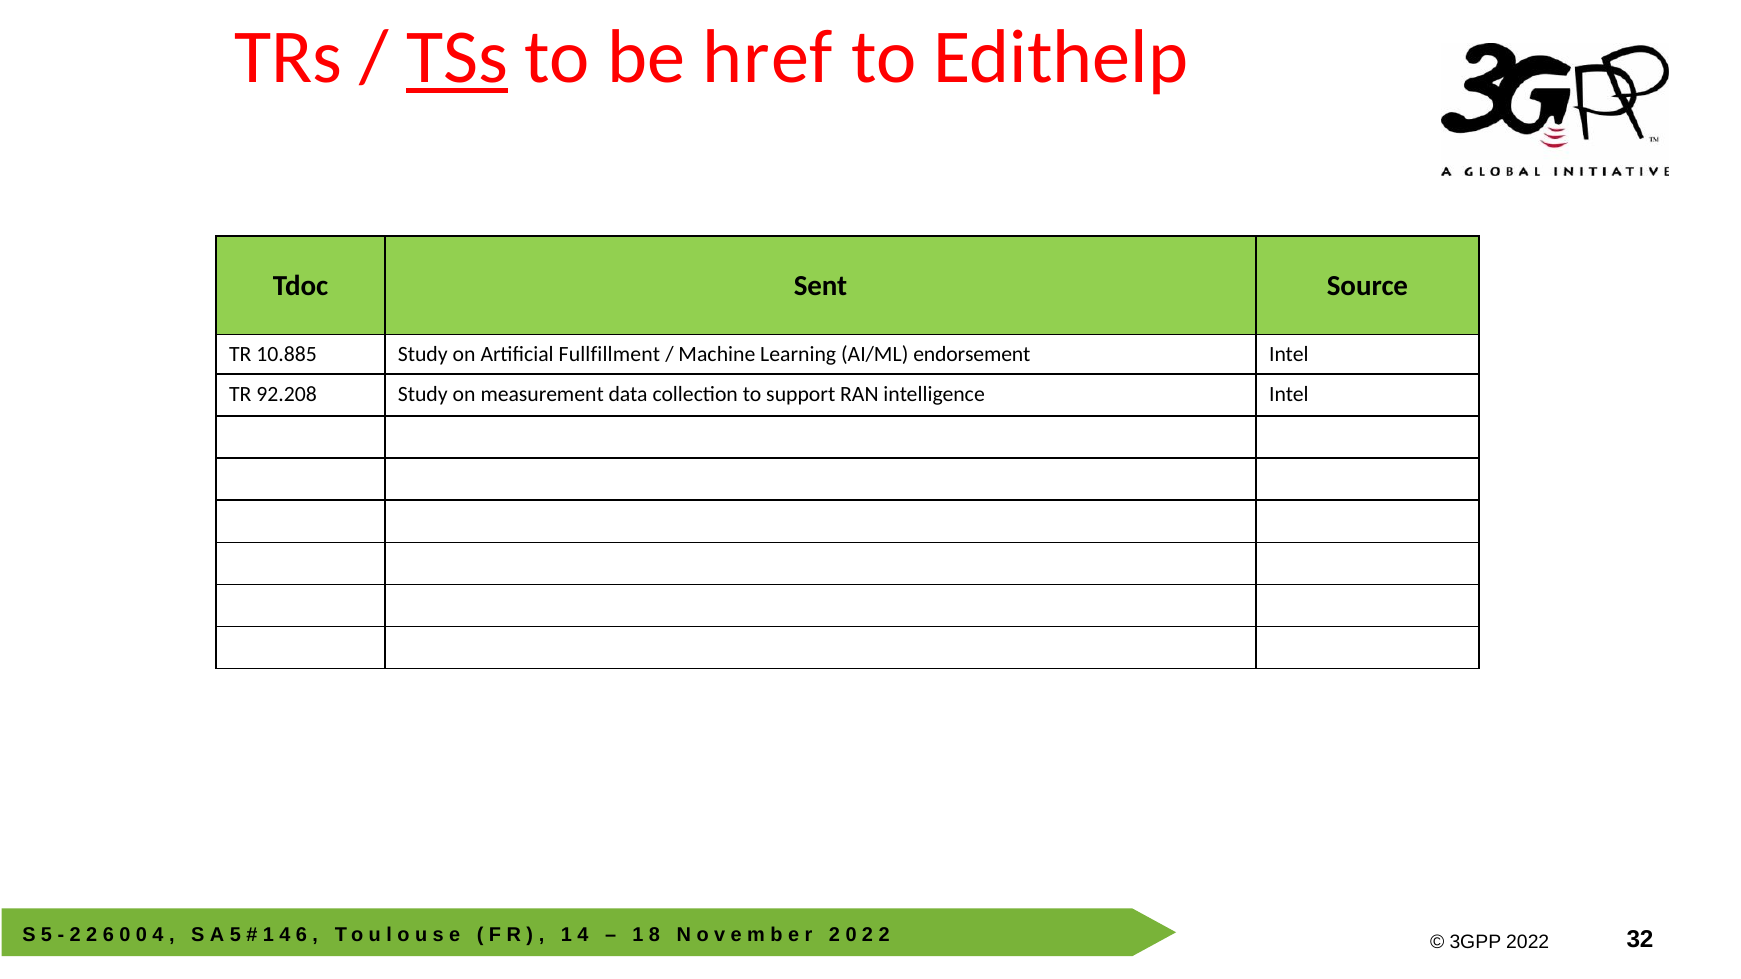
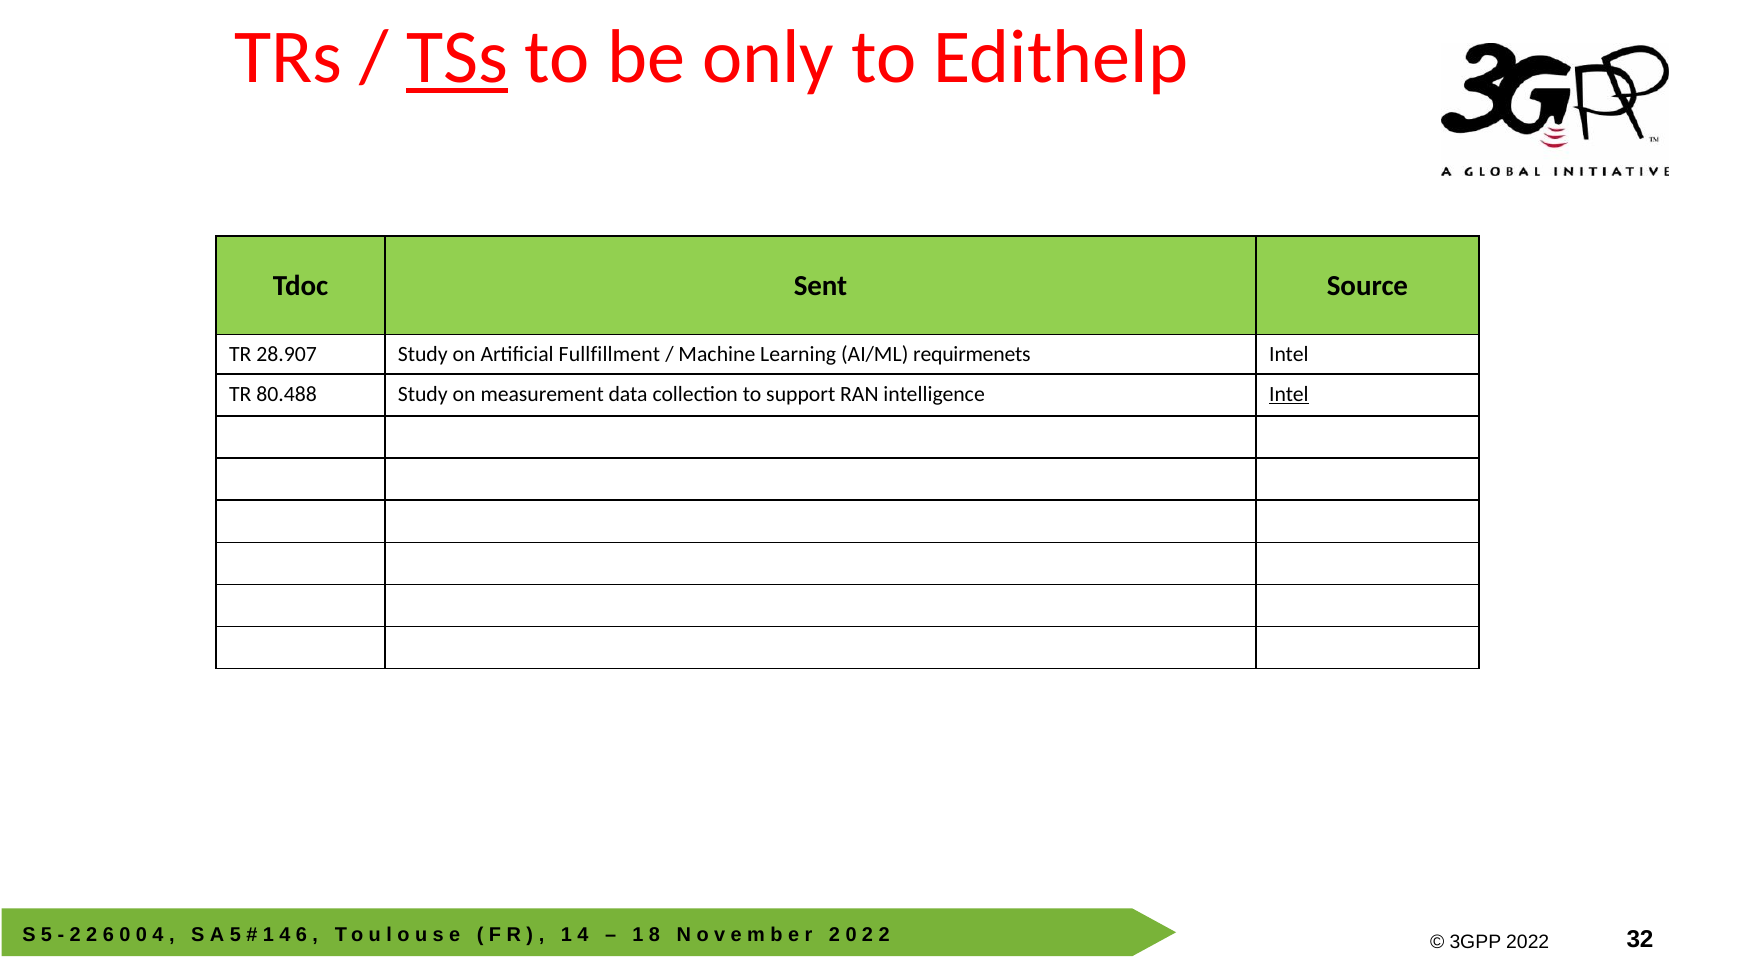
href: href -> only
10.885: 10.885 -> 28.907
endorsement: endorsement -> requirmenets
92.208: 92.208 -> 80.488
Intel at (1289, 394) underline: none -> present
